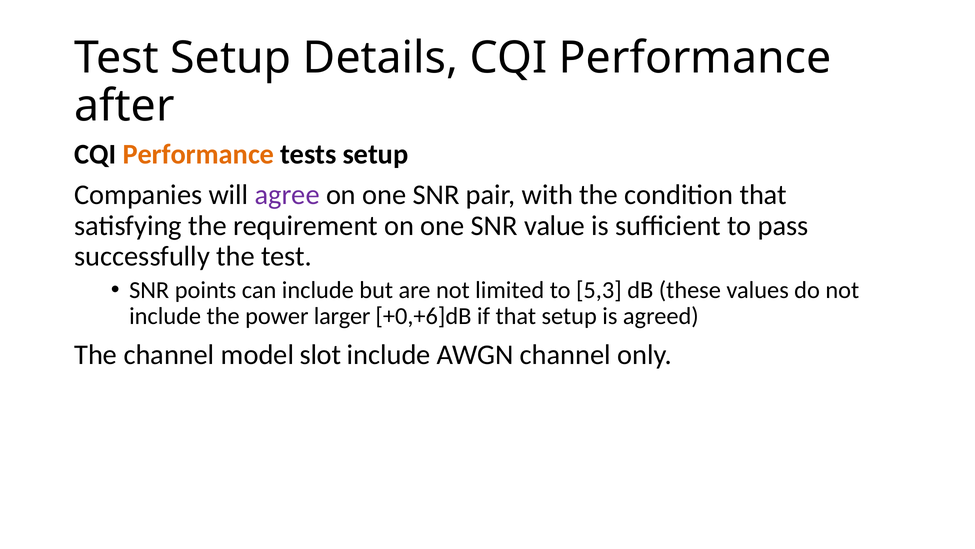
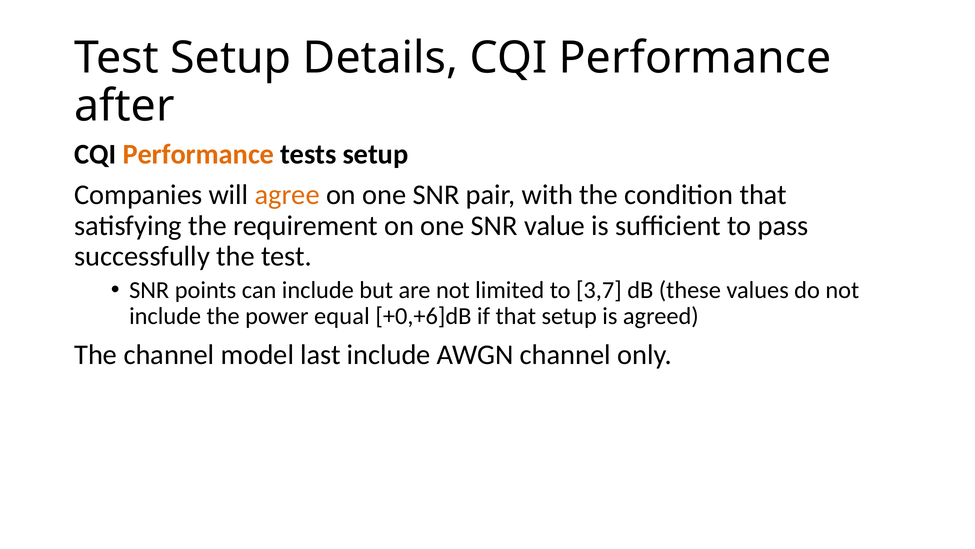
agree colour: purple -> orange
5,3: 5,3 -> 3,7
larger: larger -> equal
slot: slot -> last
